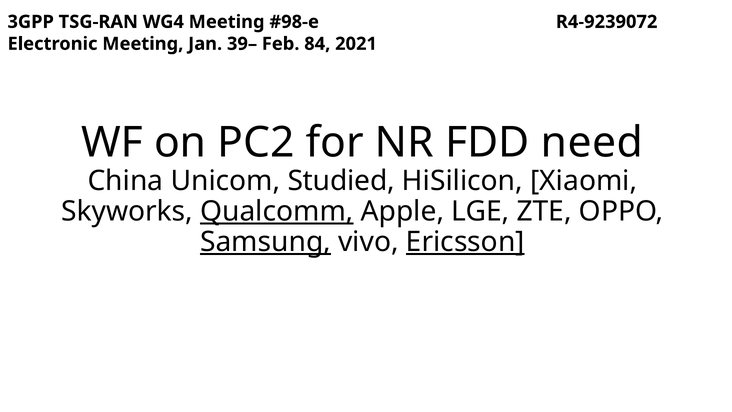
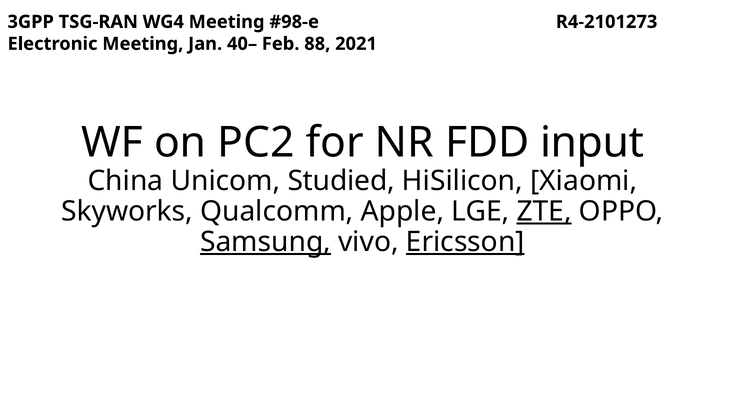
R4-9239072: R4-9239072 -> R4-2101273
39–: 39– -> 40–
84: 84 -> 88
need: need -> input
Qualcomm underline: present -> none
ZTE underline: none -> present
